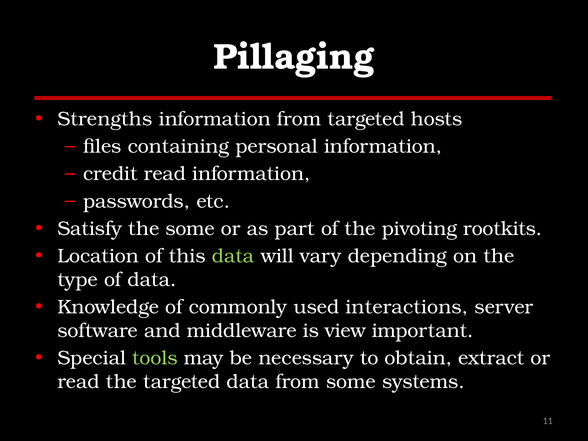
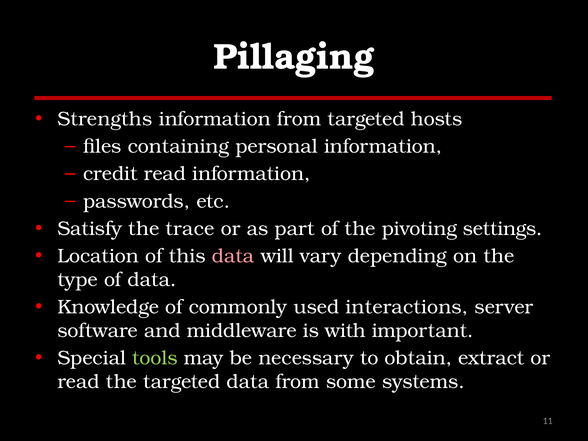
the some: some -> trace
rootkits: rootkits -> settings
data at (233, 256) colour: light green -> pink
view: view -> with
